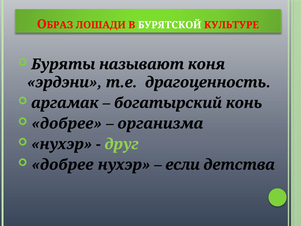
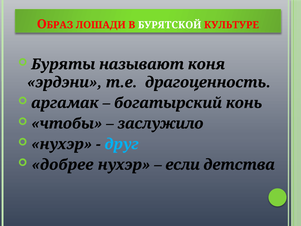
добрее at (67, 123): добрее -> чтобы
организма: организма -> заслужило
друг colour: light green -> light blue
